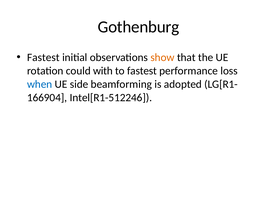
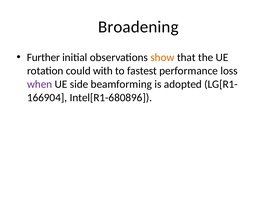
Gothenburg: Gothenburg -> Broadening
Fastest at (43, 57): Fastest -> Further
when colour: blue -> purple
Intel[R1-512246: Intel[R1-512246 -> Intel[R1-680896
